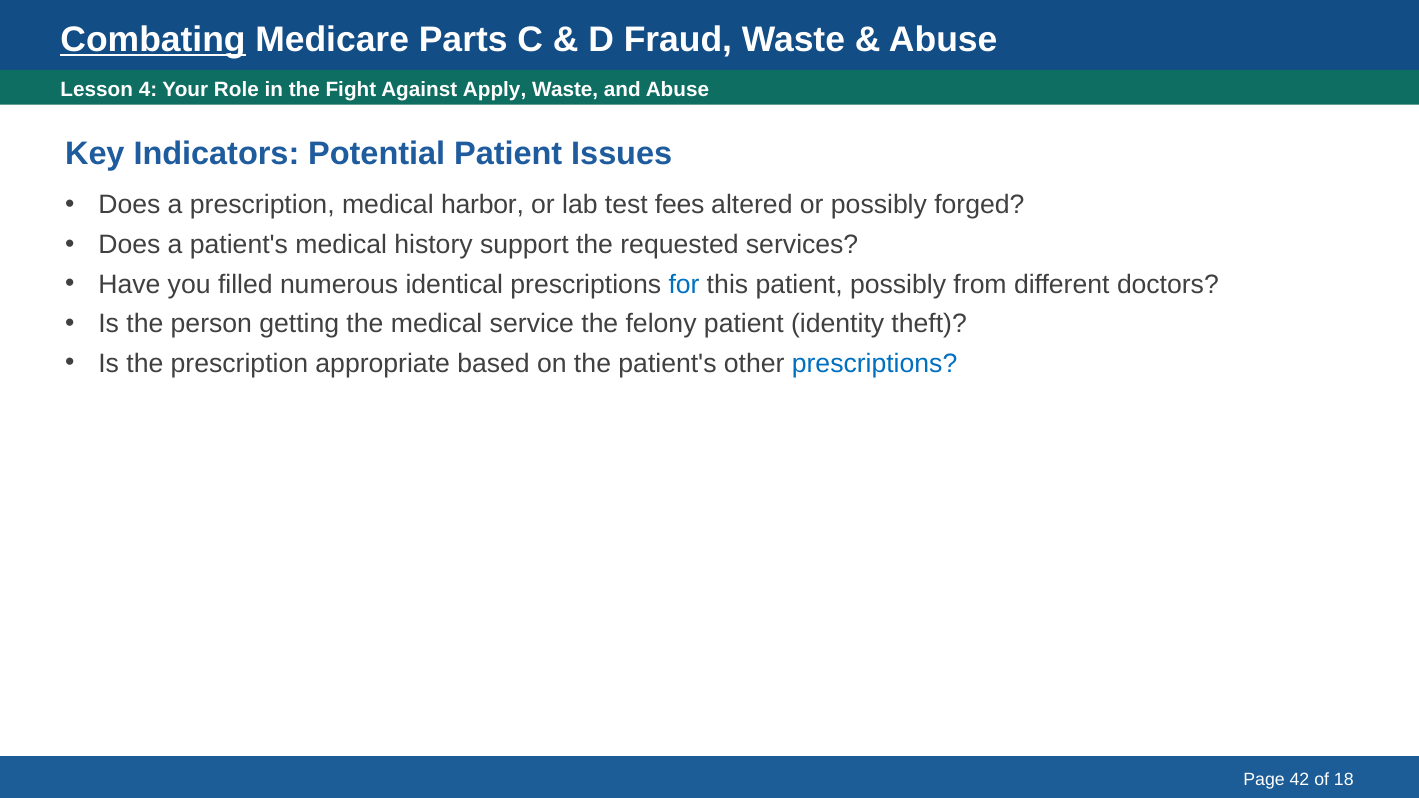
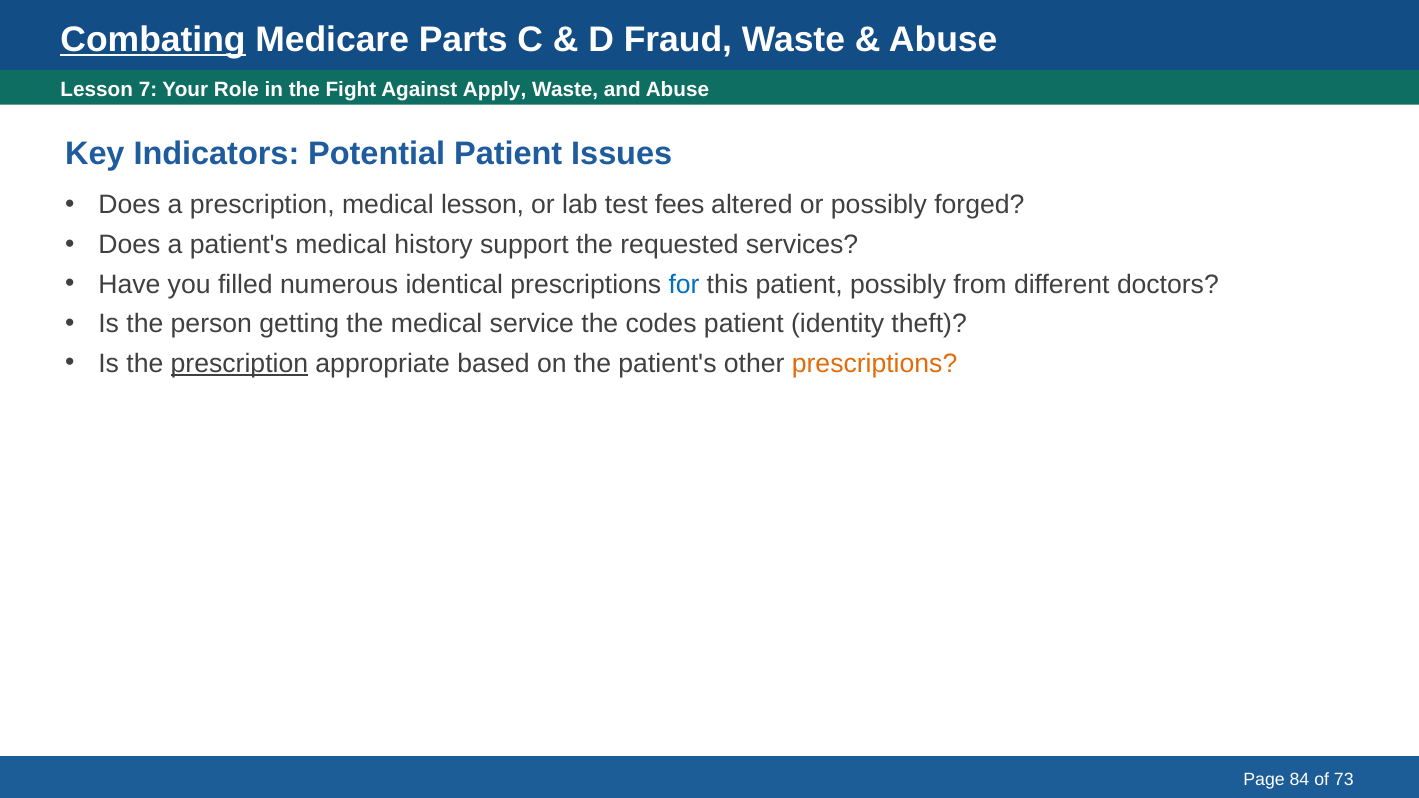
4: 4 -> 7
medical harbor: harbor -> lesson
felony: felony -> codes
prescription at (239, 363) underline: none -> present
prescriptions at (875, 363) colour: blue -> orange
42: 42 -> 84
18: 18 -> 73
